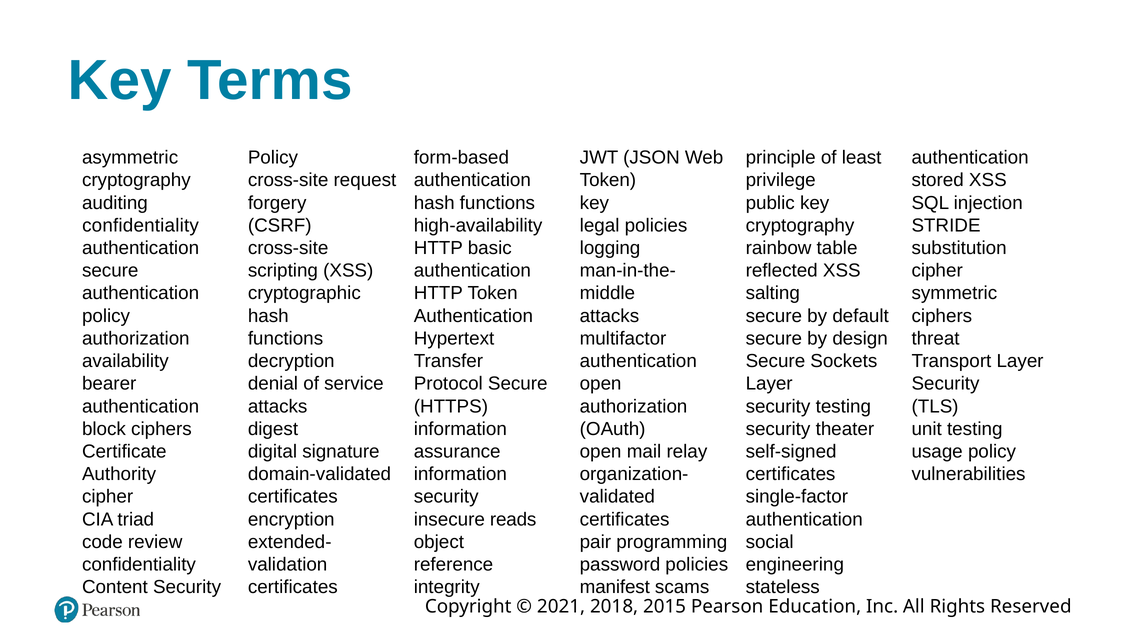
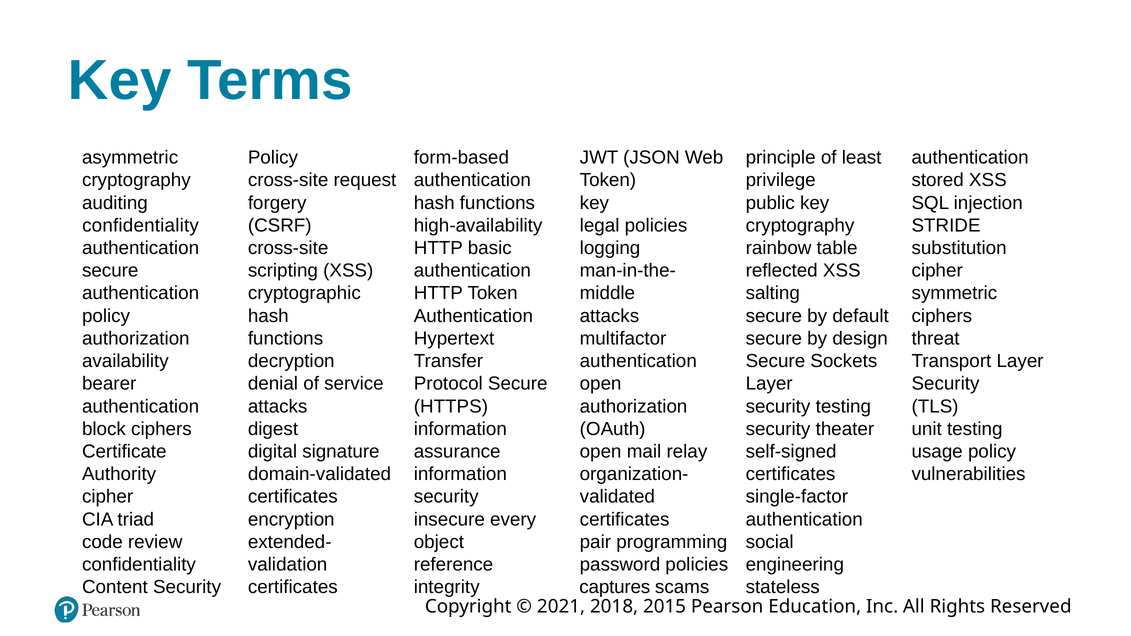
reads: reads -> every
manifest: manifest -> captures
